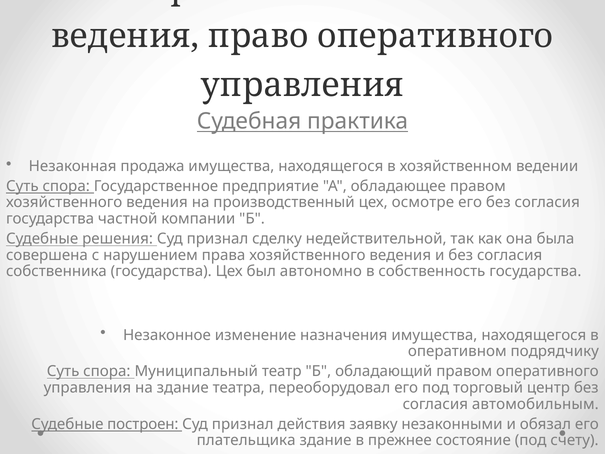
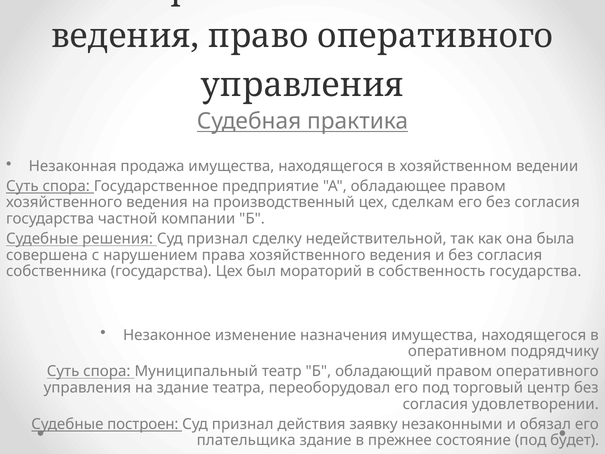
осмотре: осмотре -> сделкам
автономно: автономно -> мораторий
автомобильным: автомобильным -> удовлетворении
счету: счету -> будет
